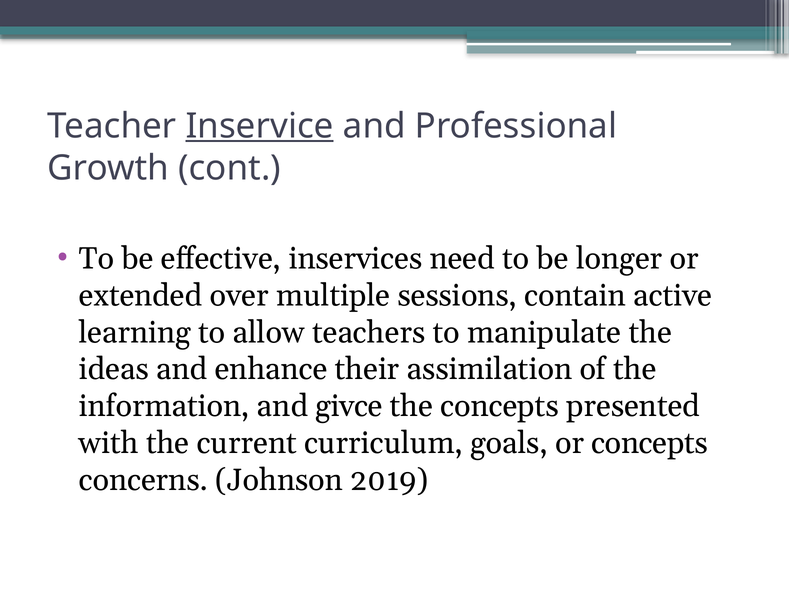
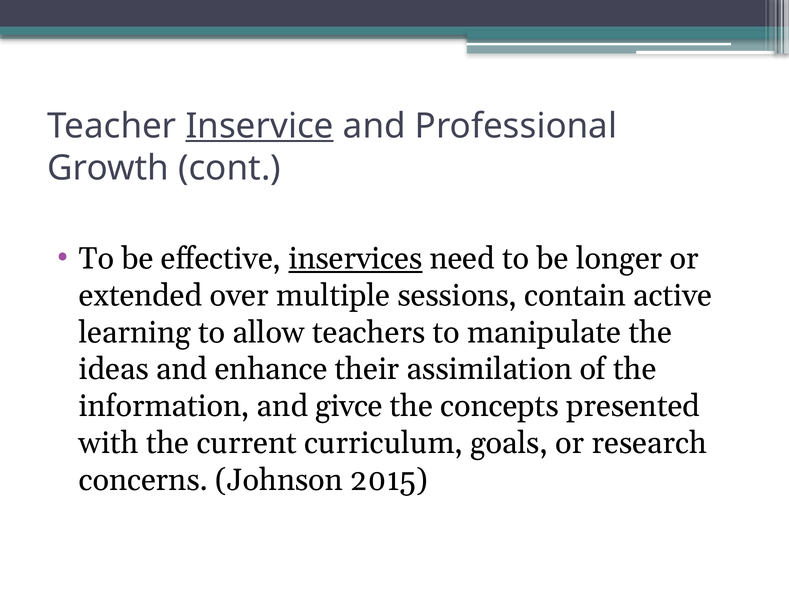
inservices underline: none -> present
or concepts: concepts -> research
2019: 2019 -> 2015
